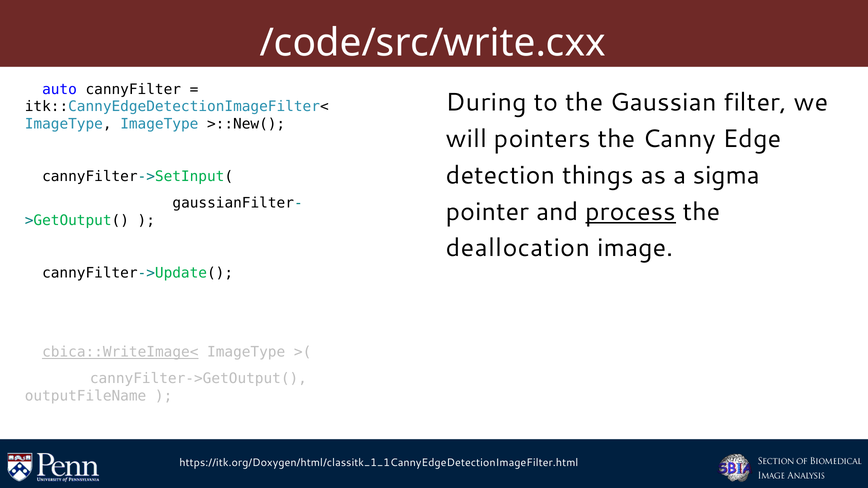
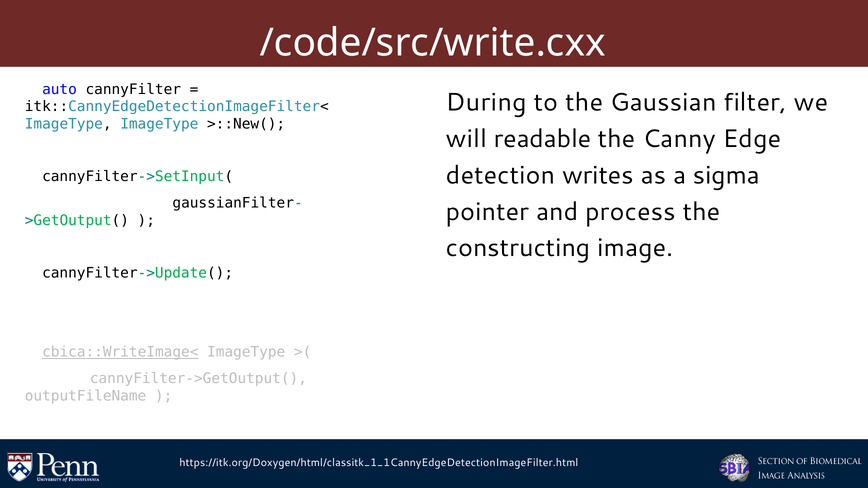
pointers: pointers -> readable
things: things -> writes
process underline: present -> none
deallocation: deallocation -> constructing
